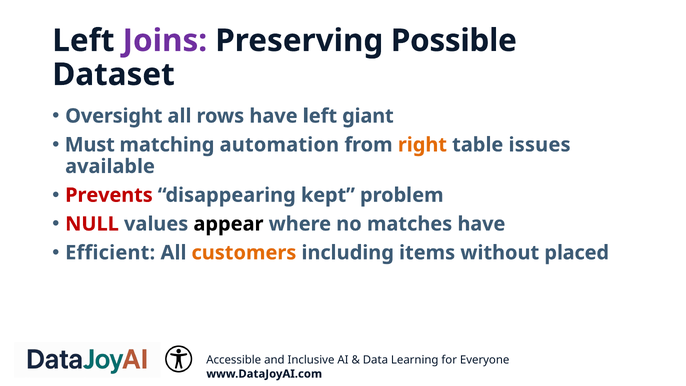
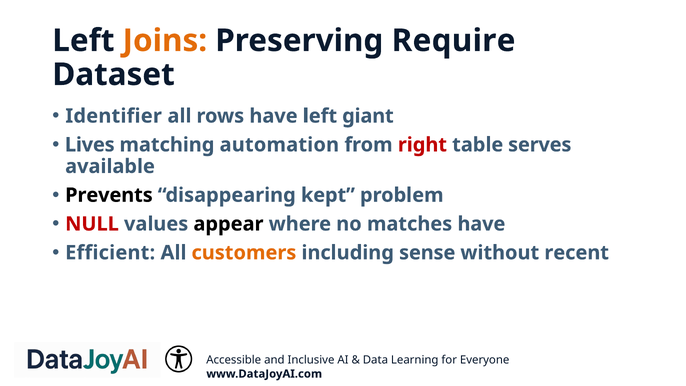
Joins colour: purple -> orange
Possible: Possible -> Require
Oversight: Oversight -> Identifier
Must: Must -> Lives
right colour: orange -> red
issues: issues -> serves
Prevents colour: red -> black
items: items -> sense
placed: placed -> recent
